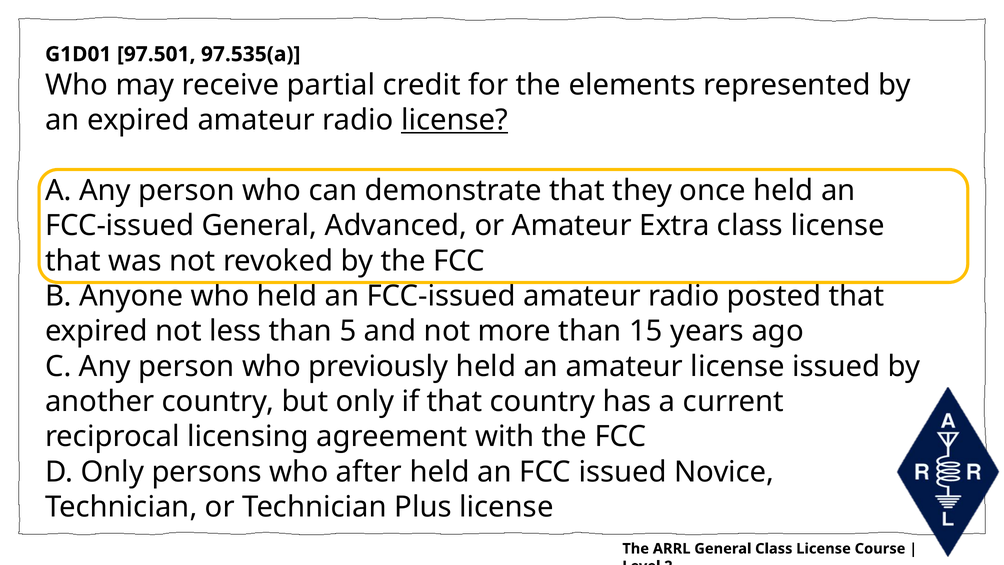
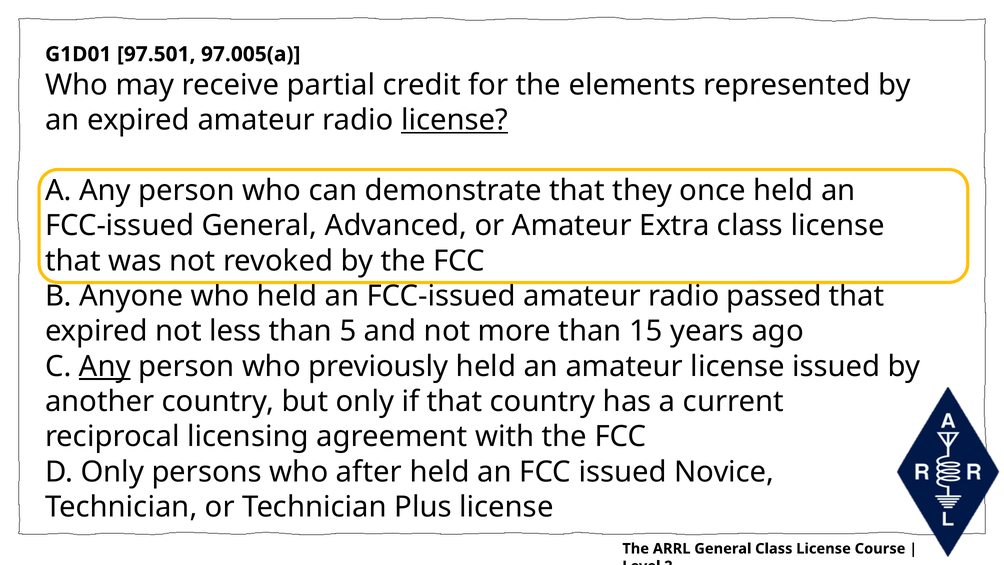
97.535(a: 97.535(a -> 97.005(a
posted: posted -> passed
Any at (105, 366) underline: none -> present
